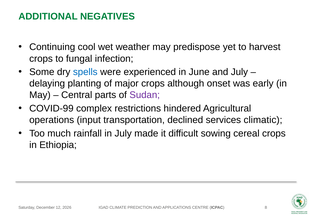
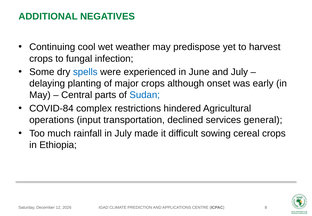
Sudan colour: purple -> blue
COVID-99: COVID-99 -> COVID-84
climatic: climatic -> general
